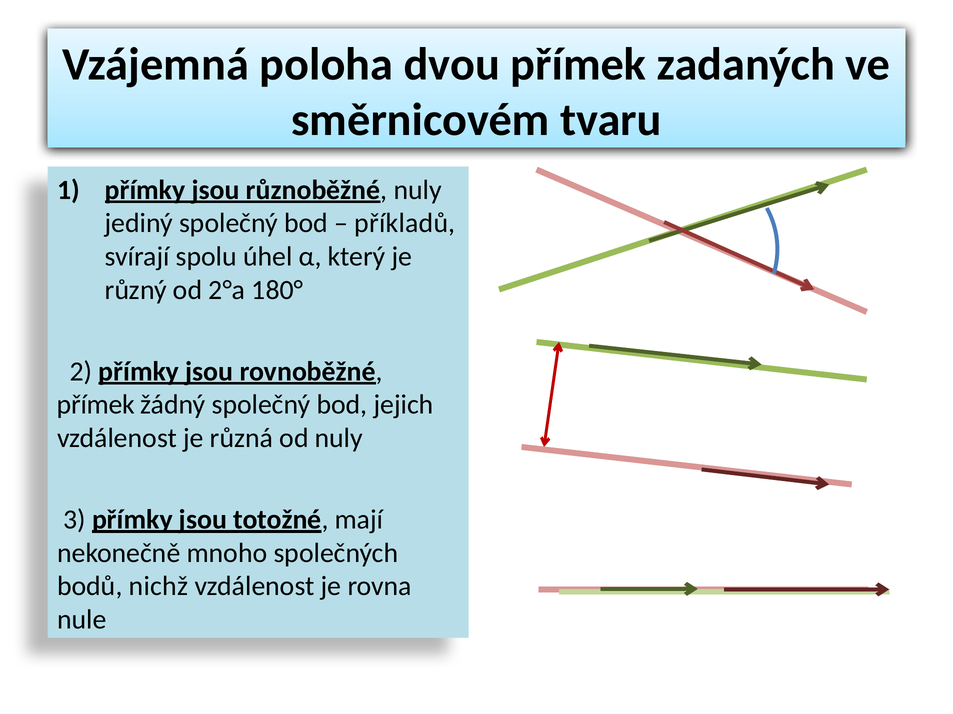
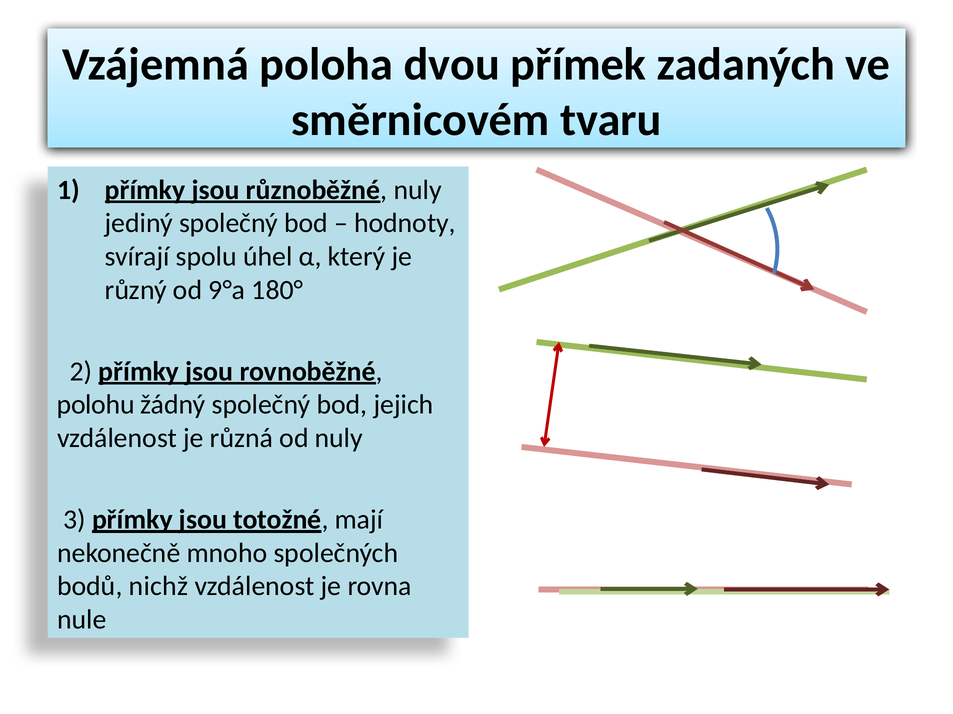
příkladů: příkladů -> hodnoty
2°a: 2°a -> 9°a
přímek at (96, 405): přímek -> polohu
